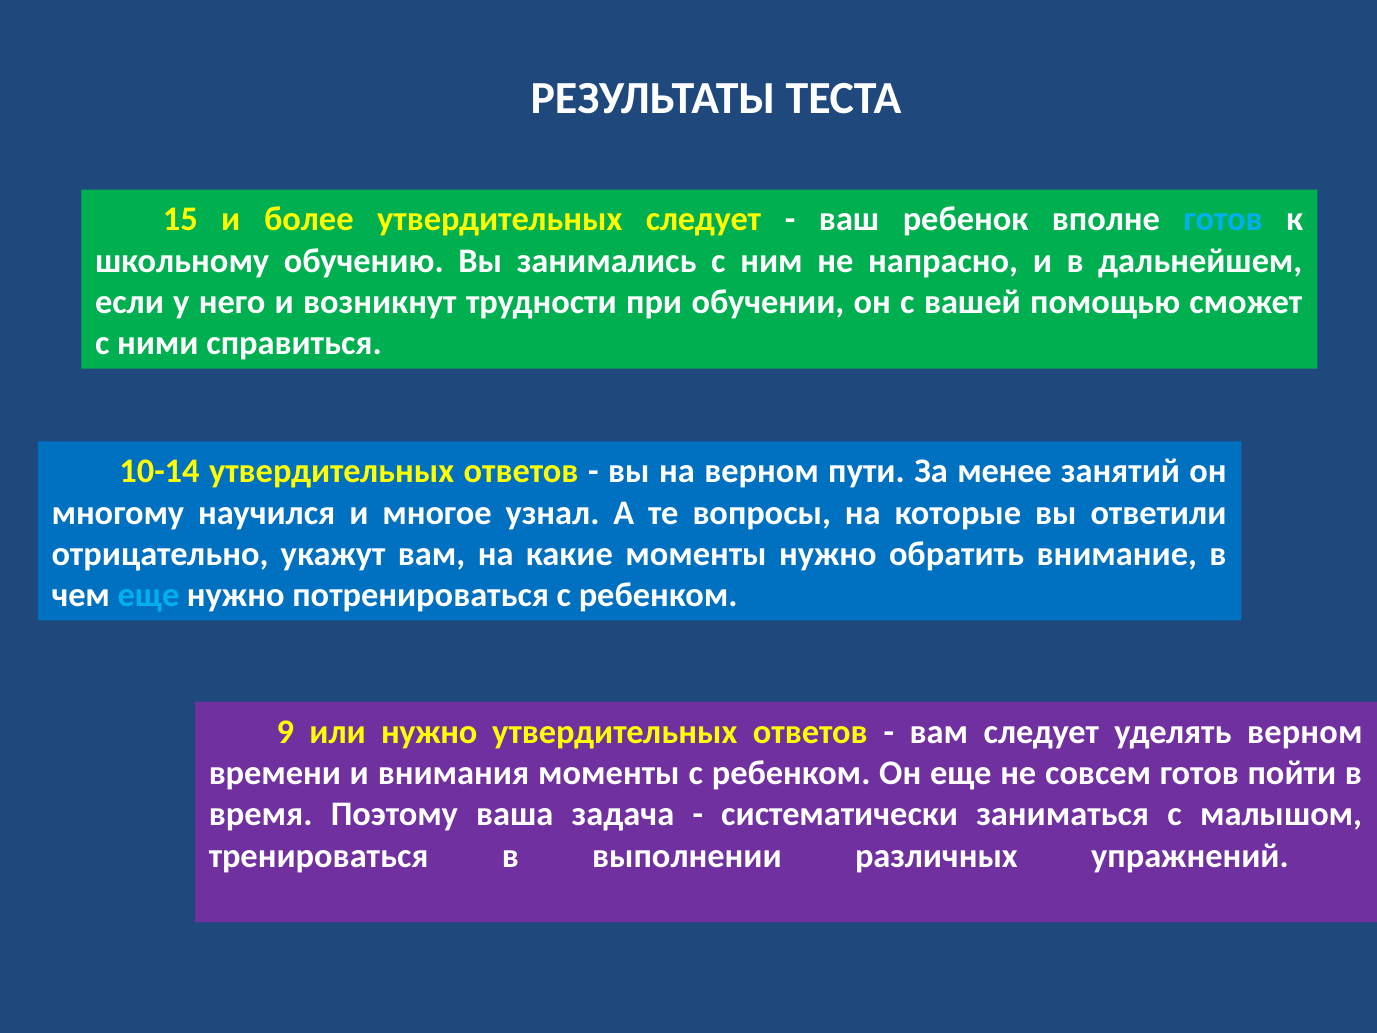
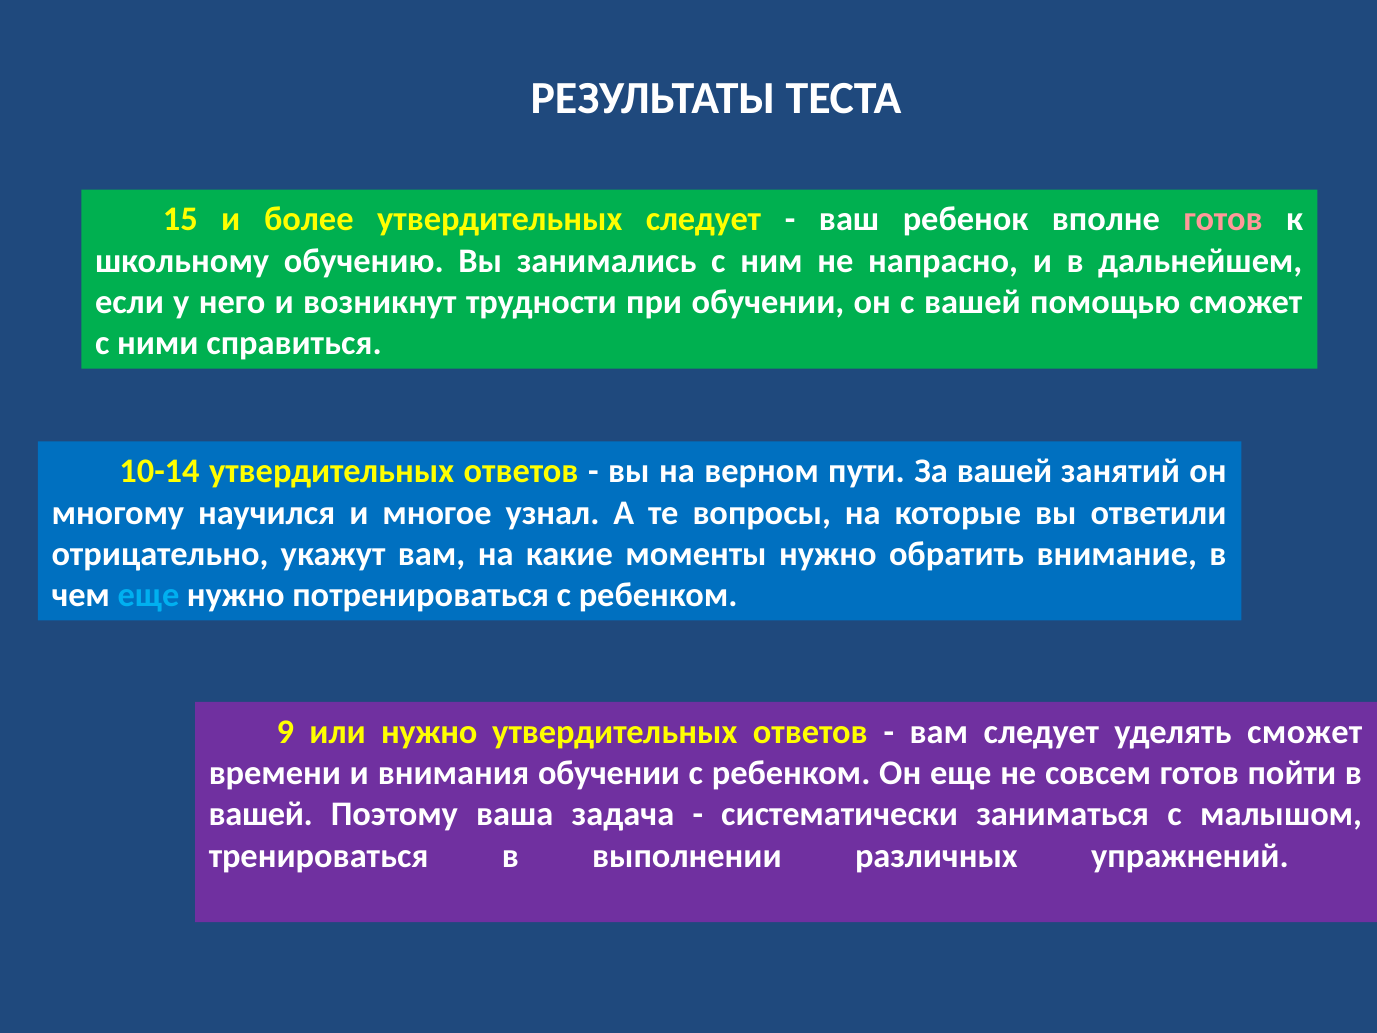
готов at (1223, 220) colour: light blue -> pink
За менее: менее -> вашей
уделять верном: верном -> сможет
внимания моменты: моменты -> обучении
время at (261, 814): время -> вашей
